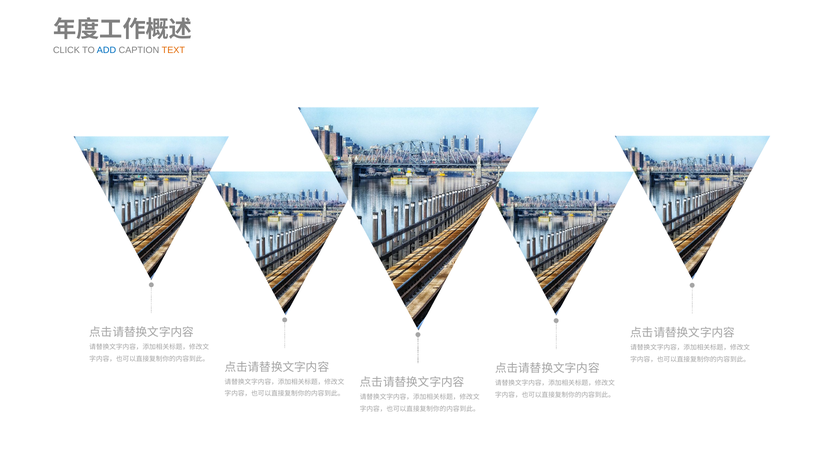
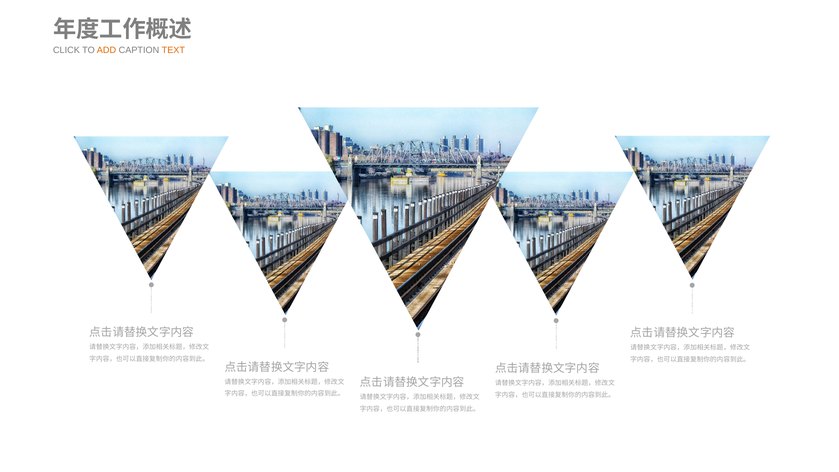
ADD colour: blue -> orange
